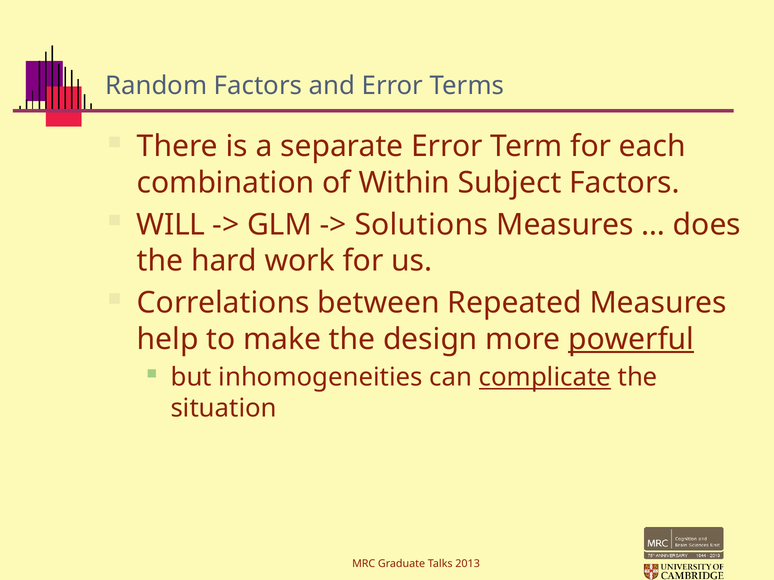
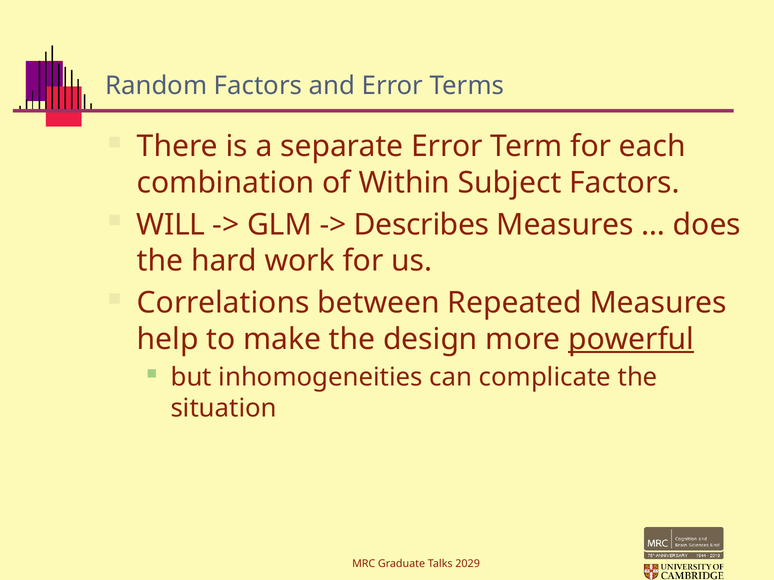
Solutions: Solutions -> Describes
complicate underline: present -> none
2013: 2013 -> 2029
